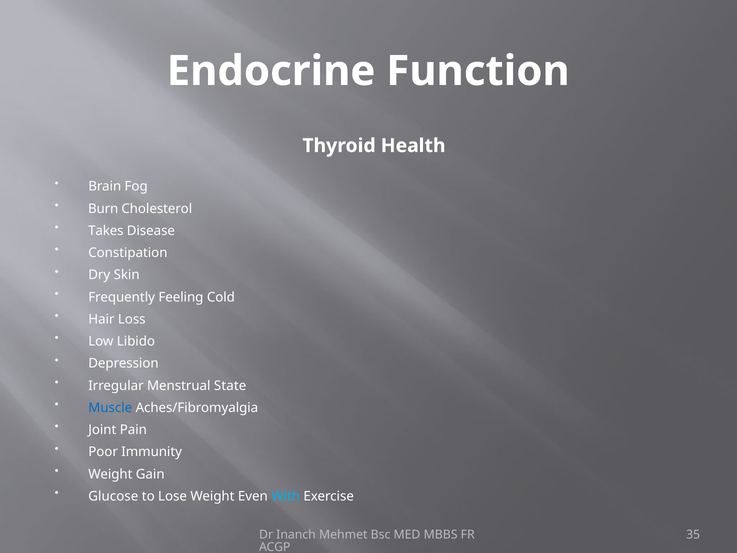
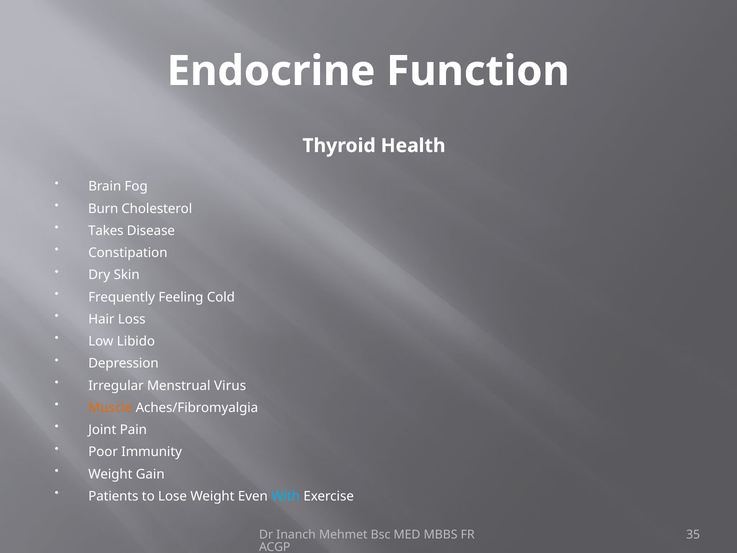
State: State -> Virus
Muscle colour: blue -> orange
Glucose: Glucose -> Patients
